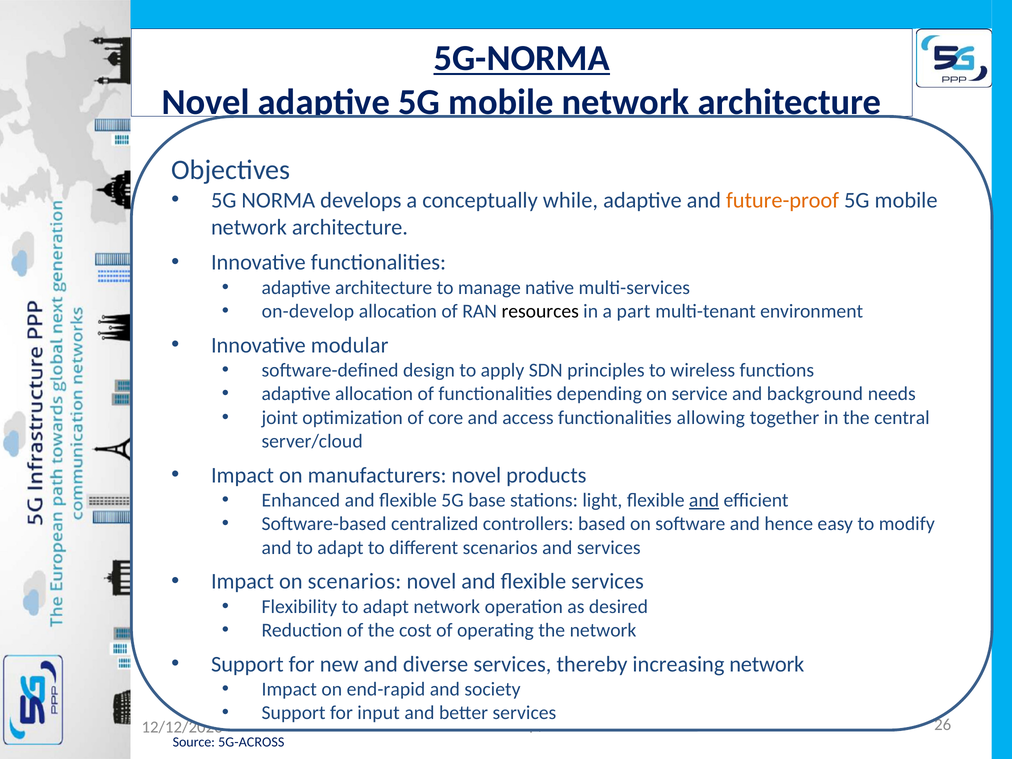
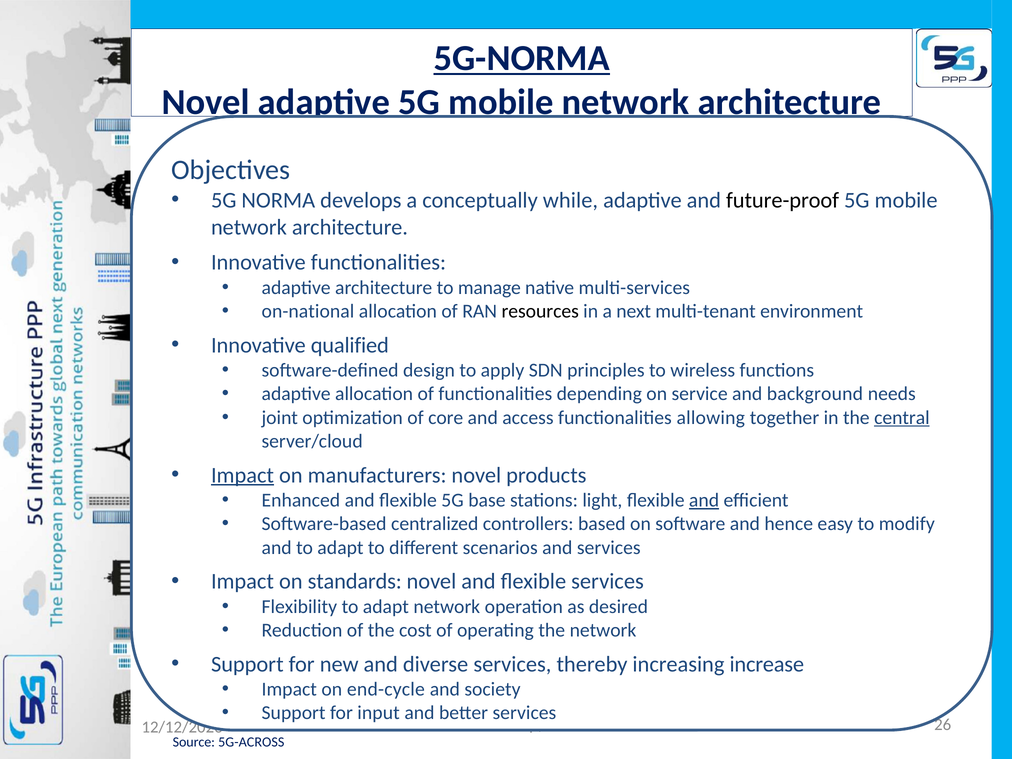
future-proof colour: orange -> black
on-develop: on-develop -> on-national
part: part -> next
modular: modular -> qualified
central underline: none -> present
Impact at (242, 475) underline: none -> present
on scenarios: scenarios -> standards
increasing network: network -> increase
end-rapid: end-rapid -> end-cycle
